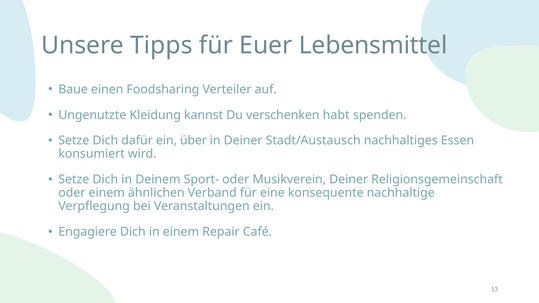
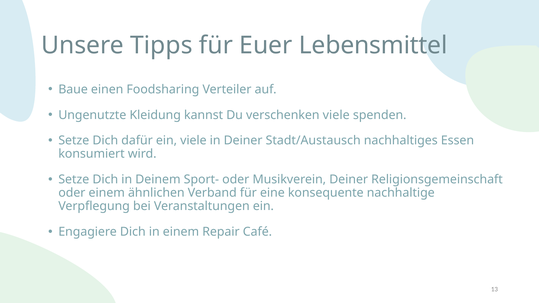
verschenken habt: habt -> viele
ein über: über -> viele
